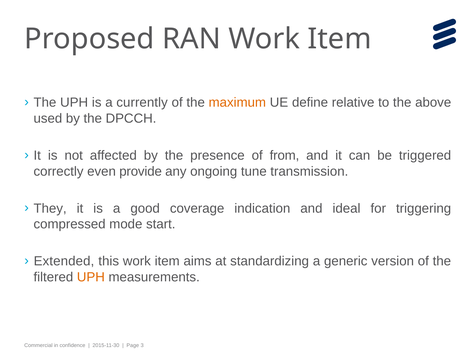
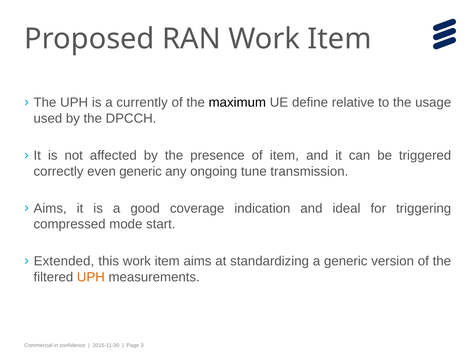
maximum colour: orange -> black
above: above -> usage
of from: from -> item
even provide: provide -> generic
They at (50, 208): They -> Aims
